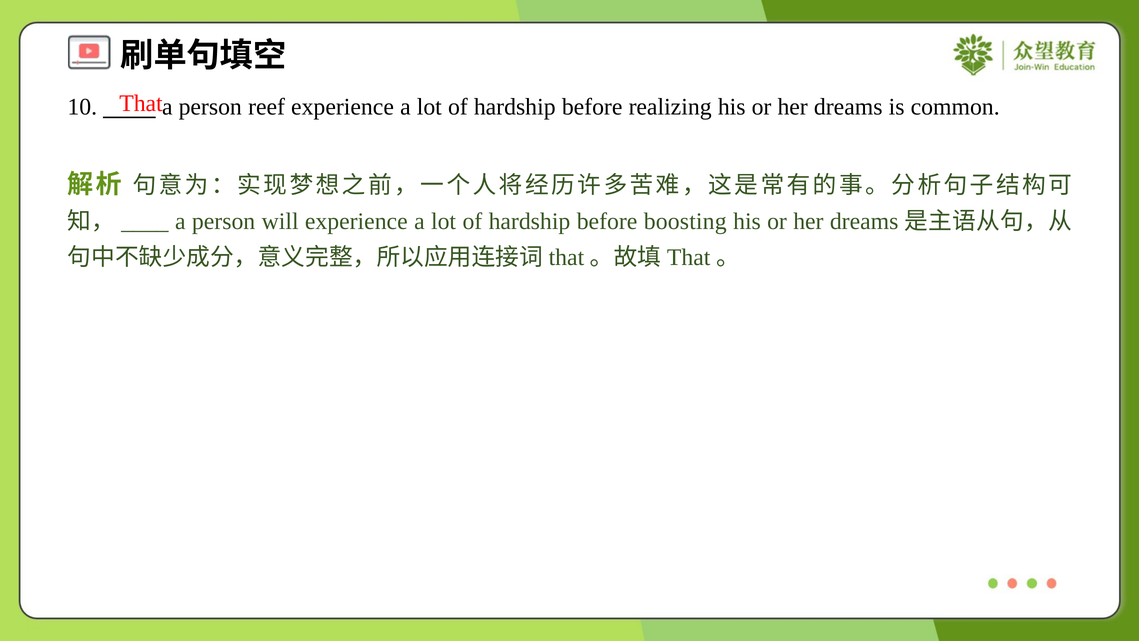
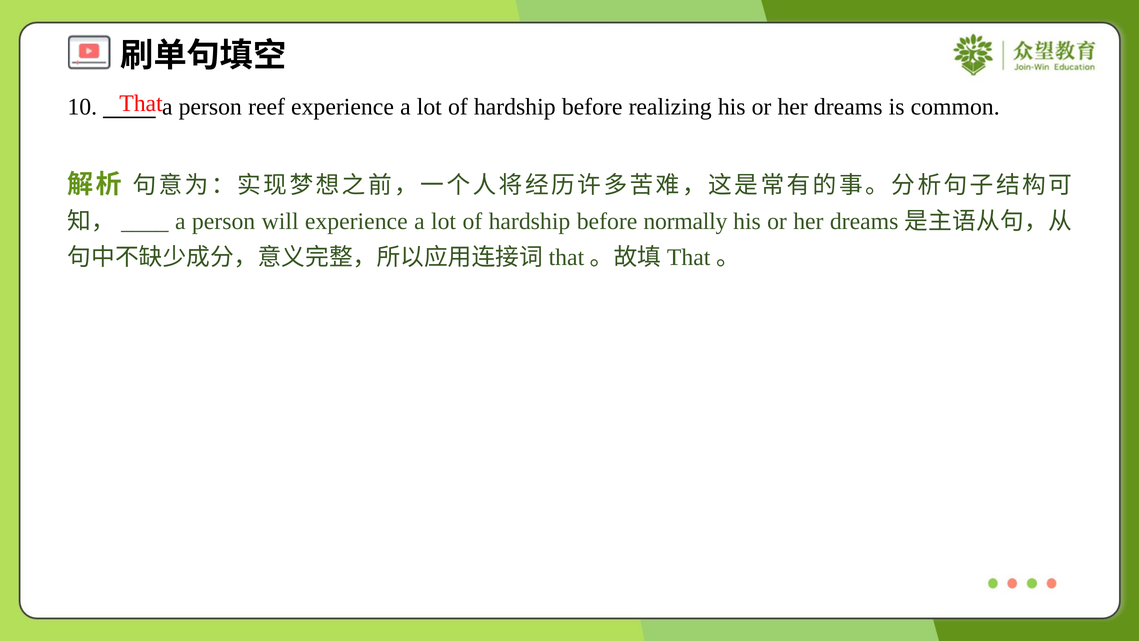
boosting: boosting -> normally
